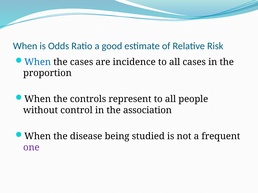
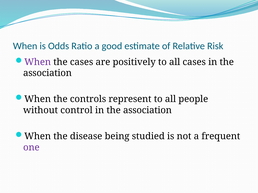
When at (38, 62) colour: blue -> purple
incidence: incidence -> positively
proportion at (47, 73): proportion -> association
